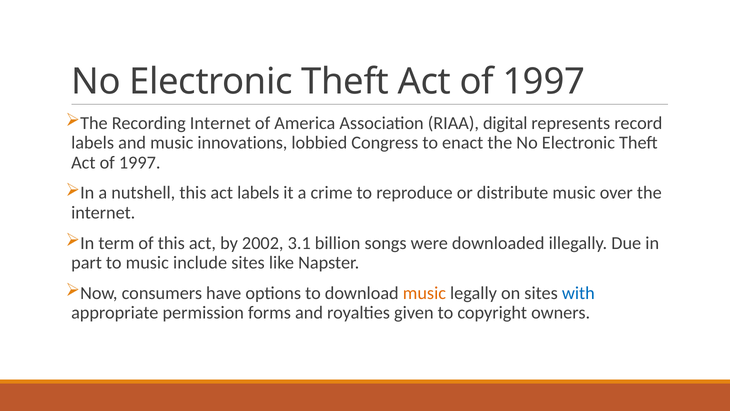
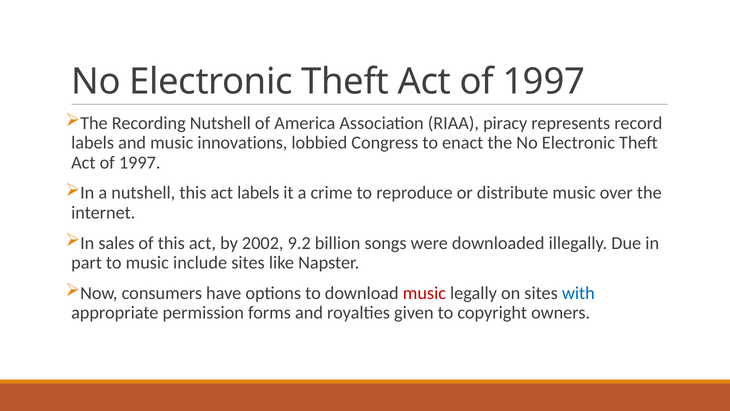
Recording Internet: Internet -> Nutshell
digital: digital -> piracy
term: term -> sales
3.1: 3.1 -> 9.2
music at (424, 293) colour: orange -> red
